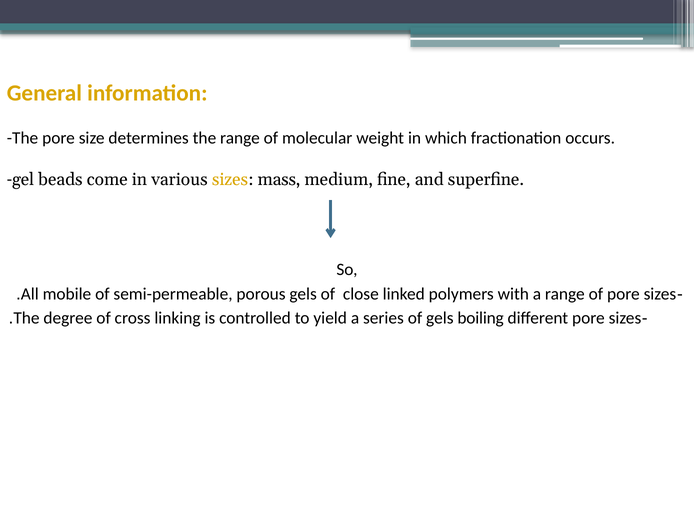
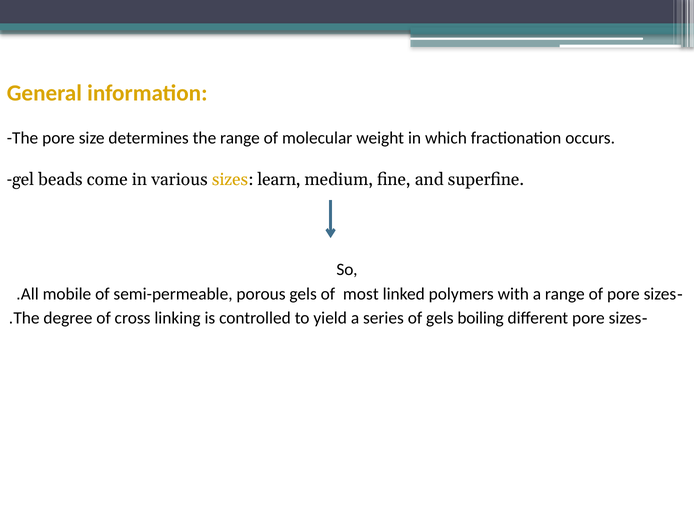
mass: mass -> learn
close: close -> most
